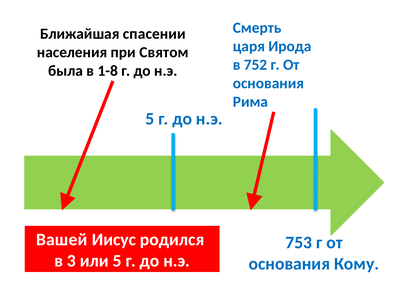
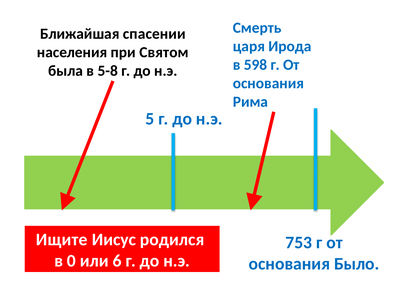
752: 752 -> 598
1-8: 1-8 -> 5-8
Вашей: Вашей -> Ищите
3: 3 -> 0
или 5: 5 -> 6
Кому: Кому -> Было
